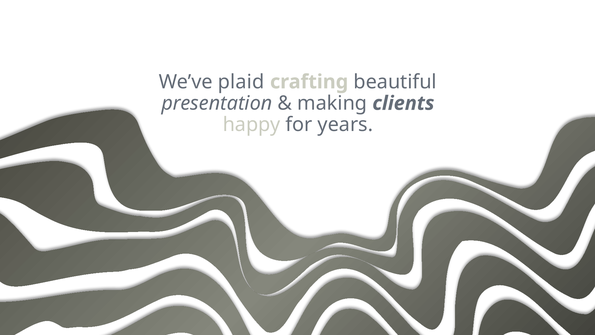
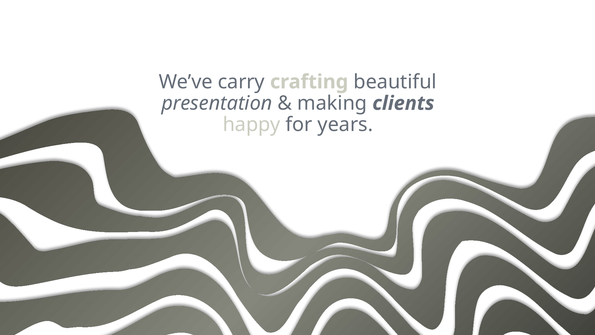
plaid: plaid -> carry
